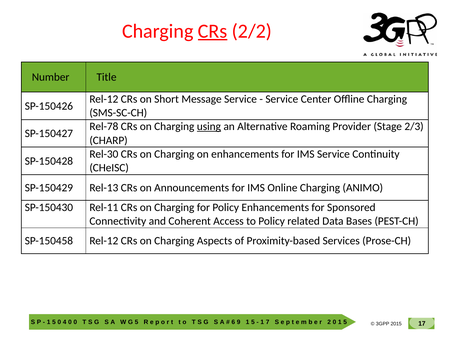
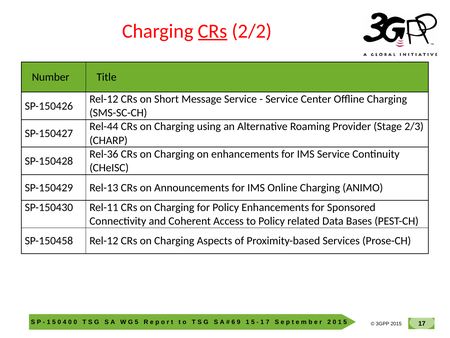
Rel-78: Rel-78 -> Rel-44
using underline: present -> none
Rel-30: Rel-30 -> Rel-36
